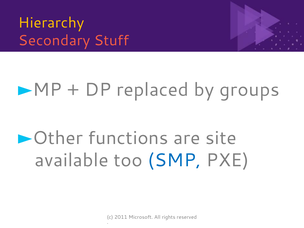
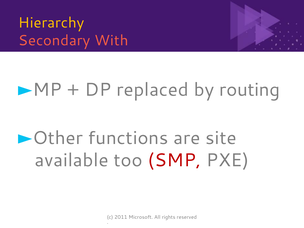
Stuff: Stuff -> With
groups: groups -> routing
SMP colour: blue -> red
